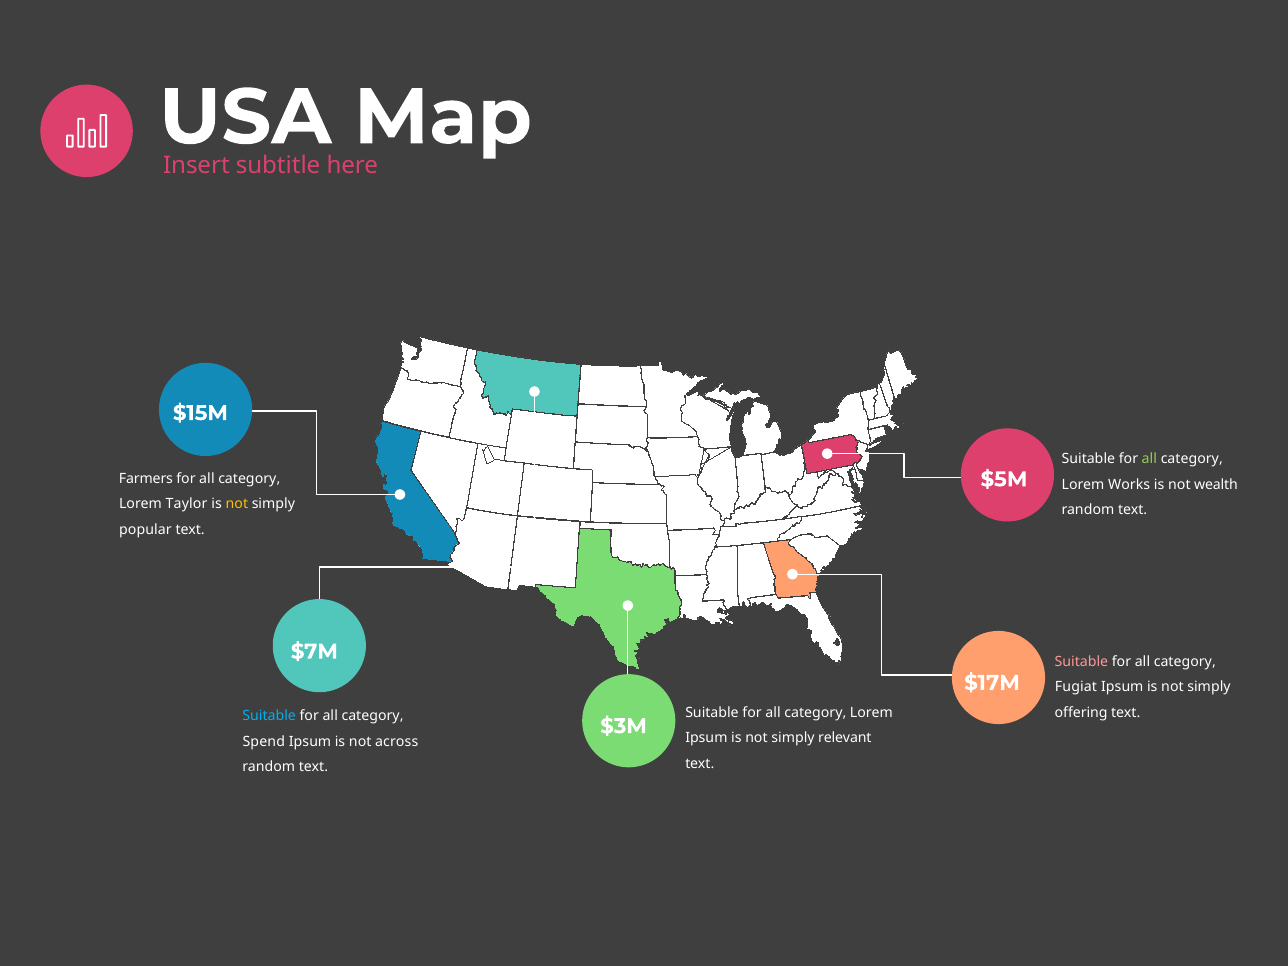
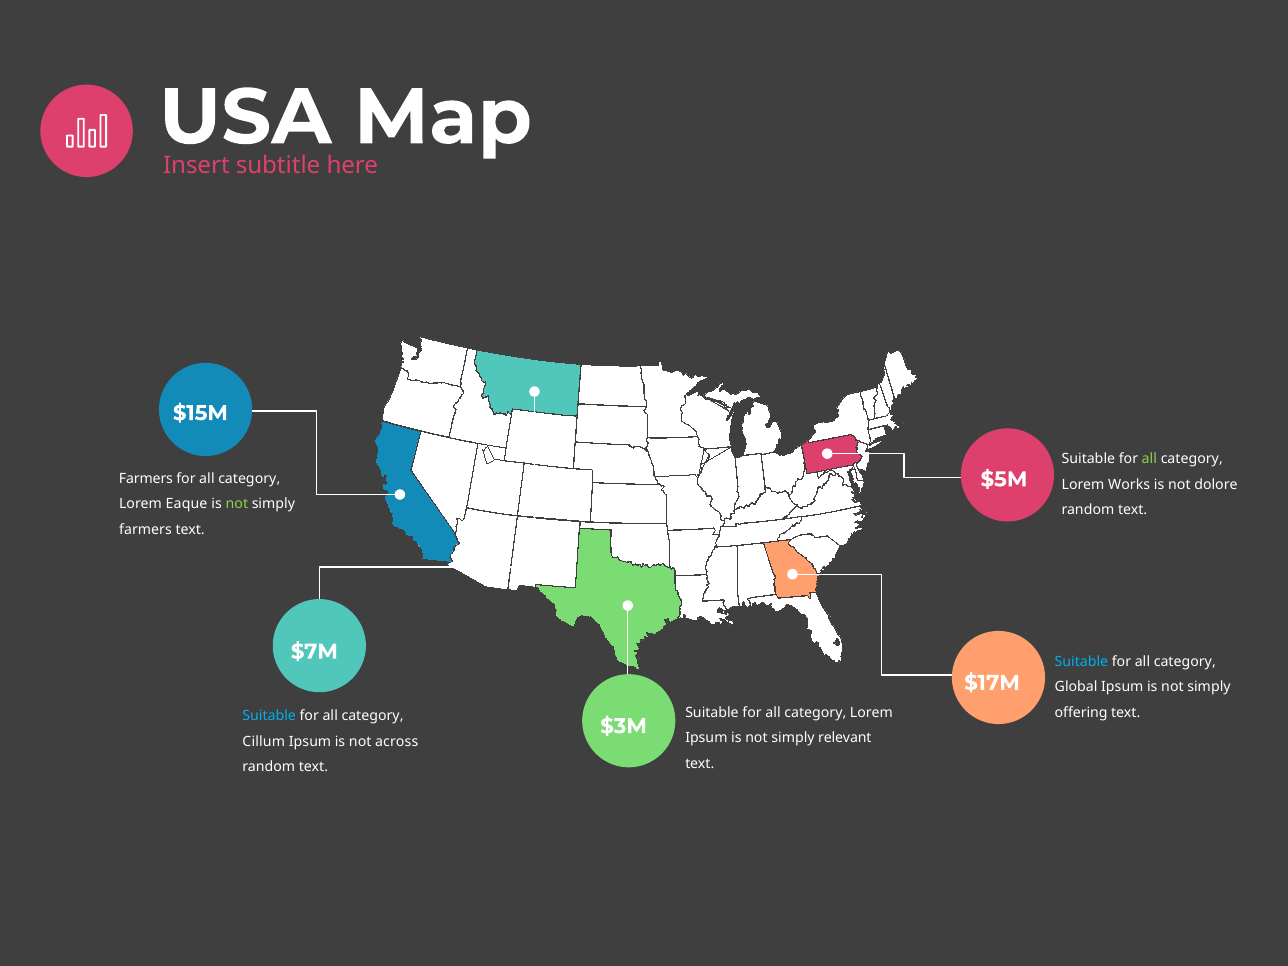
wealth: wealth -> dolore
Taylor: Taylor -> Eaque
not at (237, 504) colour: yellow -> light green
popular at (145, 530): popular -> farmers
Suitable at (1081, 662) colour: pink -> light blue
Fugiat: Fugiat -> Global
Spend: Spend -> Cillum
